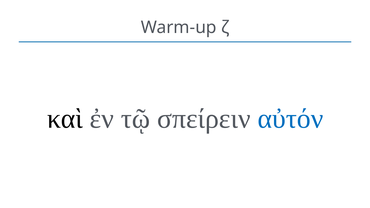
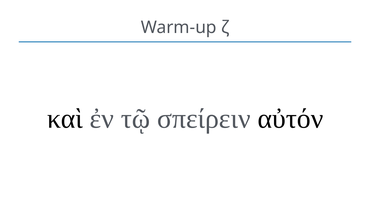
αὐτόν colour: blue -> black
